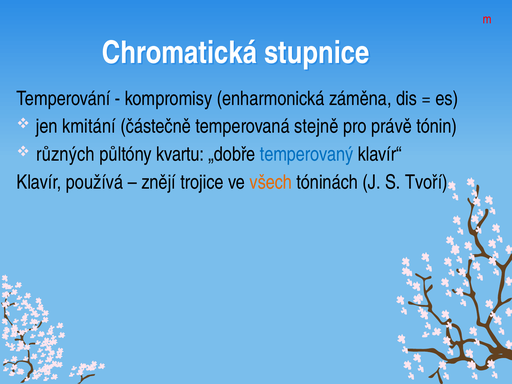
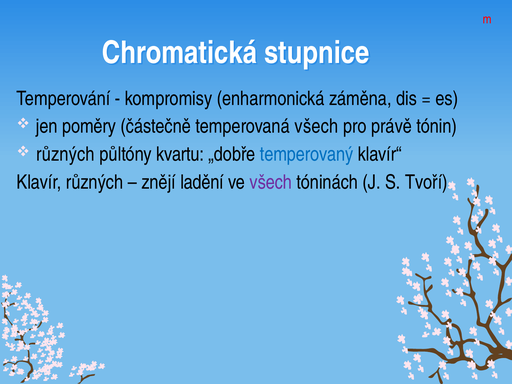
kmitání: kmitání -> poměry
temperovaná stejně: stejně -> všech
Klavír používá: používá -> různých
trojice: trojice -> ladění
všech at (271, 182) colour: orange -> purple
